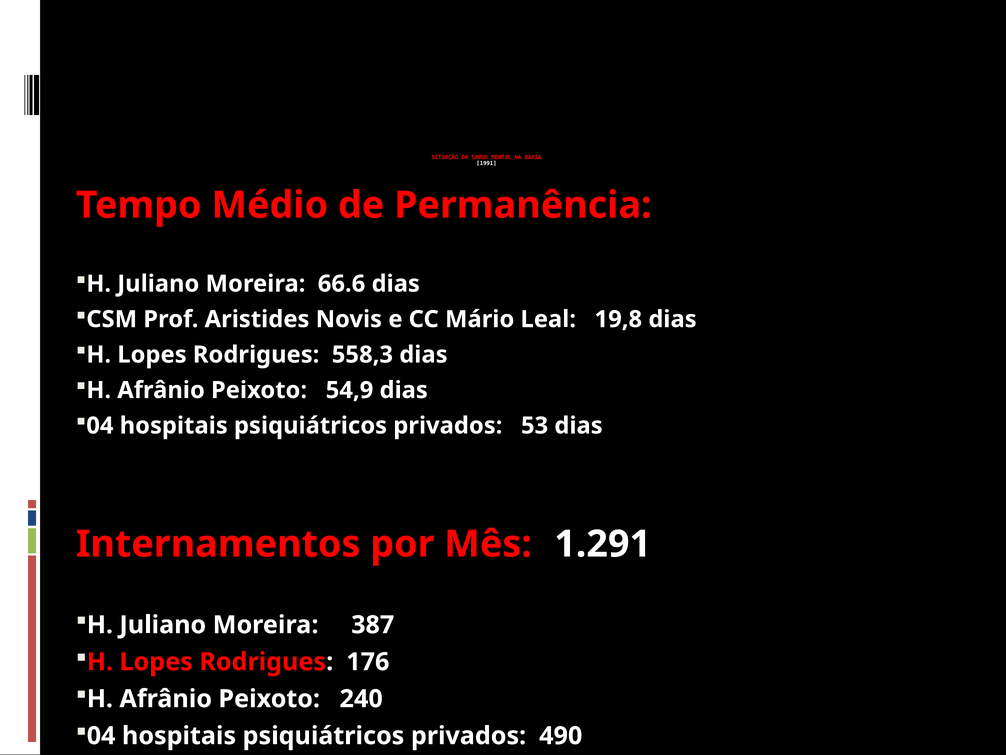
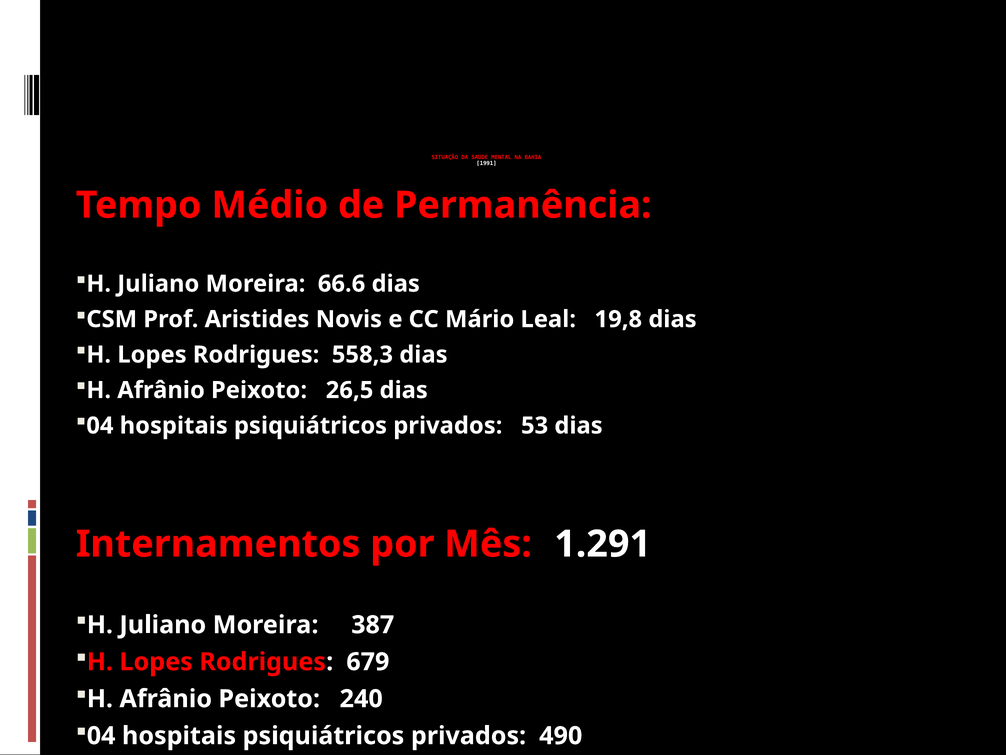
54,9: 54,9 -> 26,5
176: 176 -> 679
